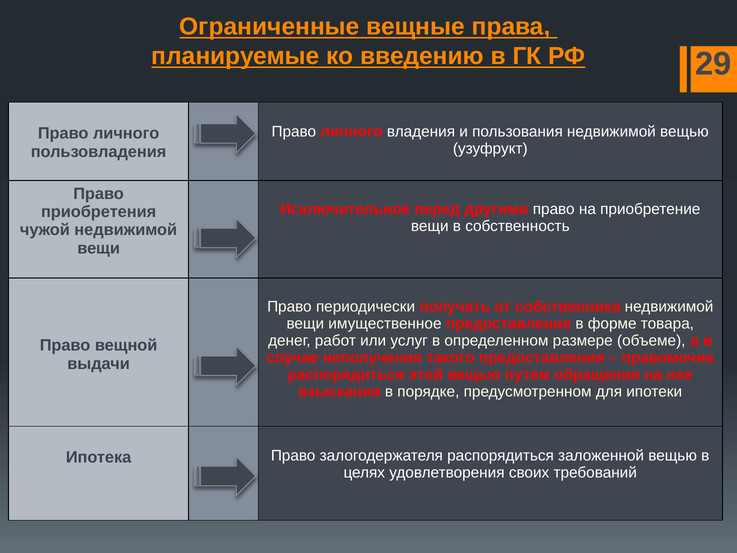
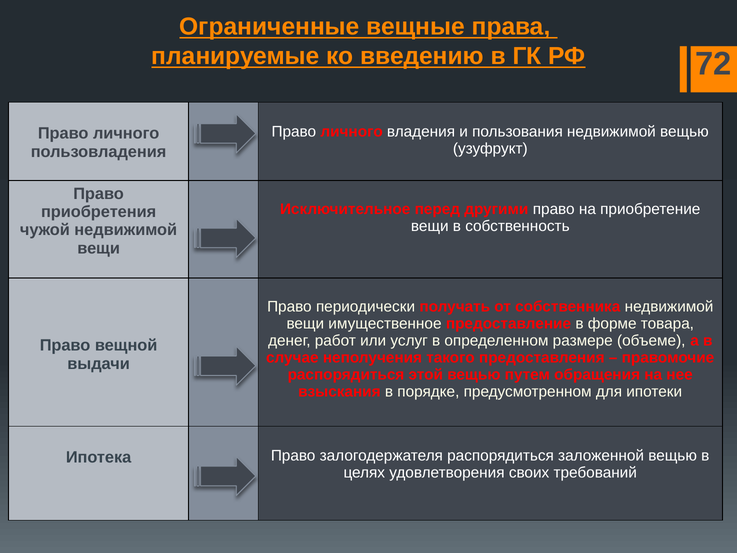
29: 29 -> 72
